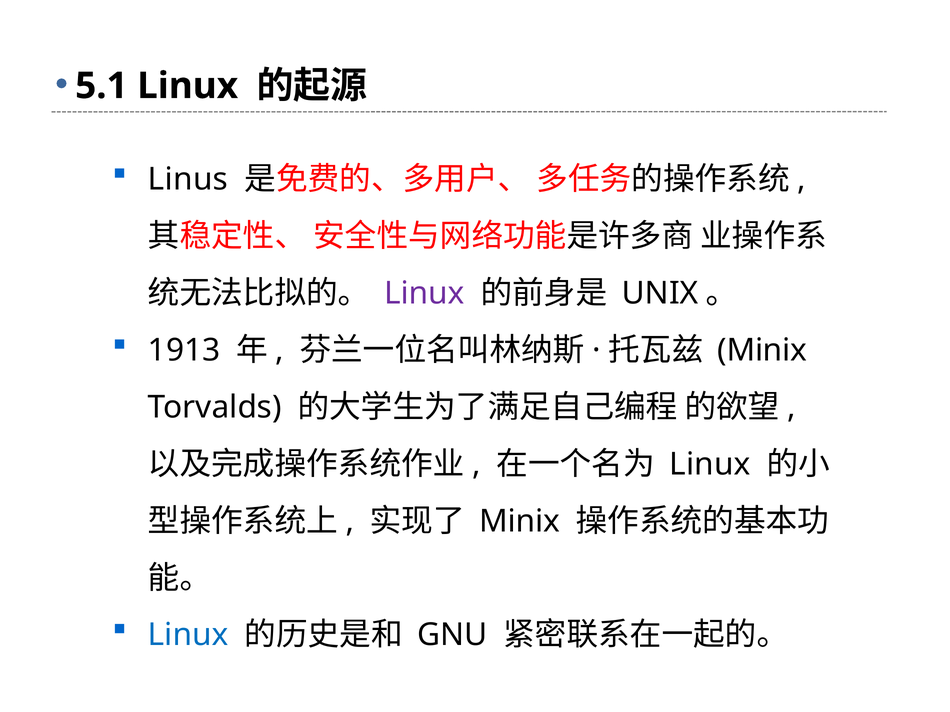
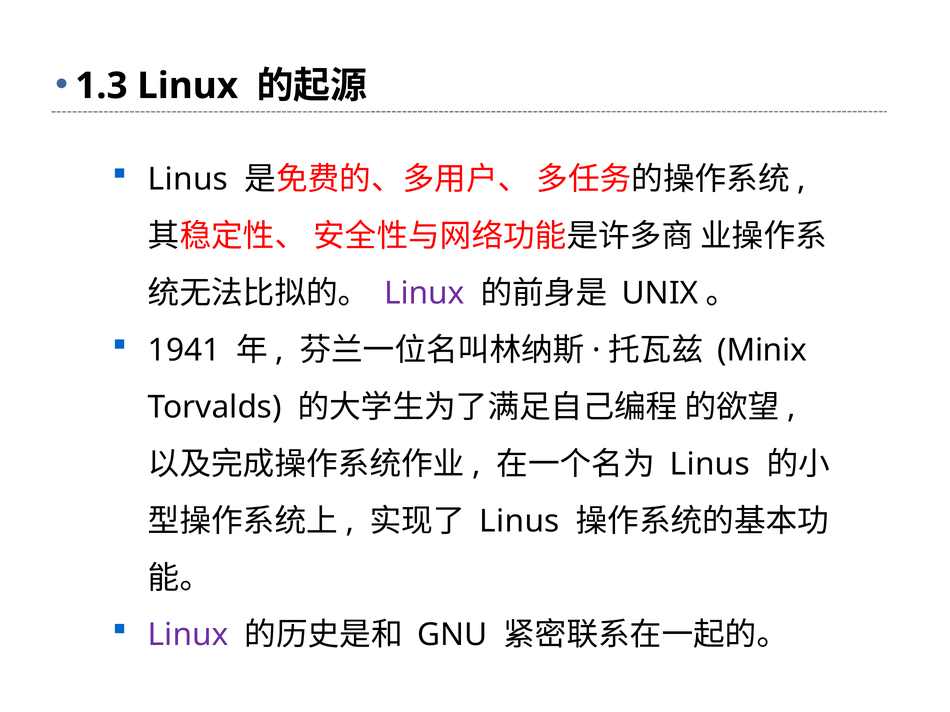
5.1: 5.1 -> 1.3
1913: 1913 -> 1941
Linux at (710, 464): Linux -> Linus
Minix at (520, 521): Minix -> Linus
Linux at (188, 635) colour: blue -> purple
